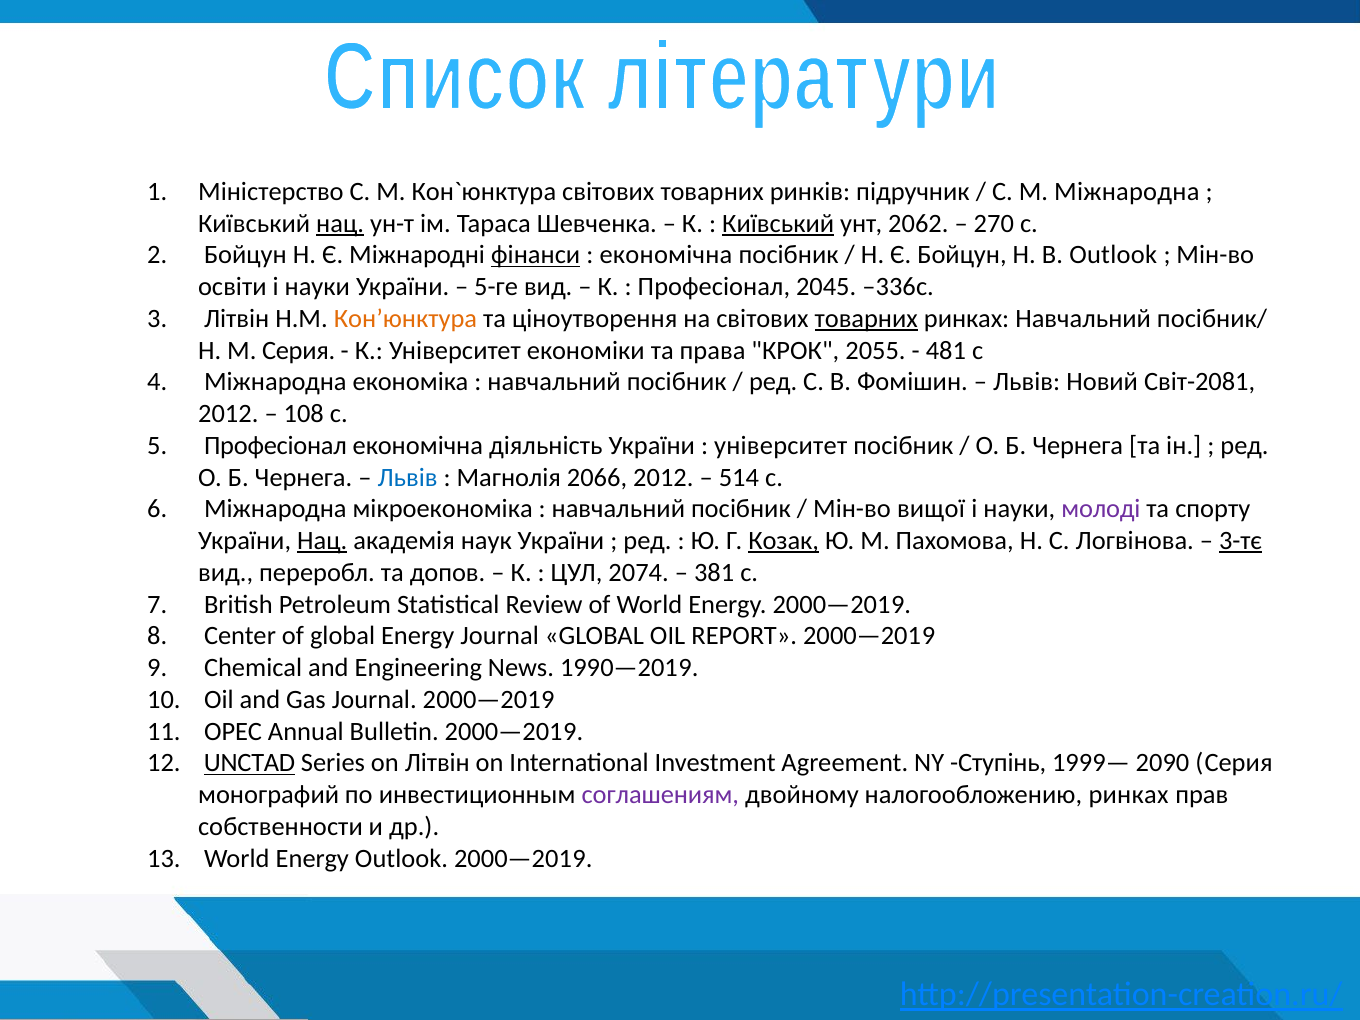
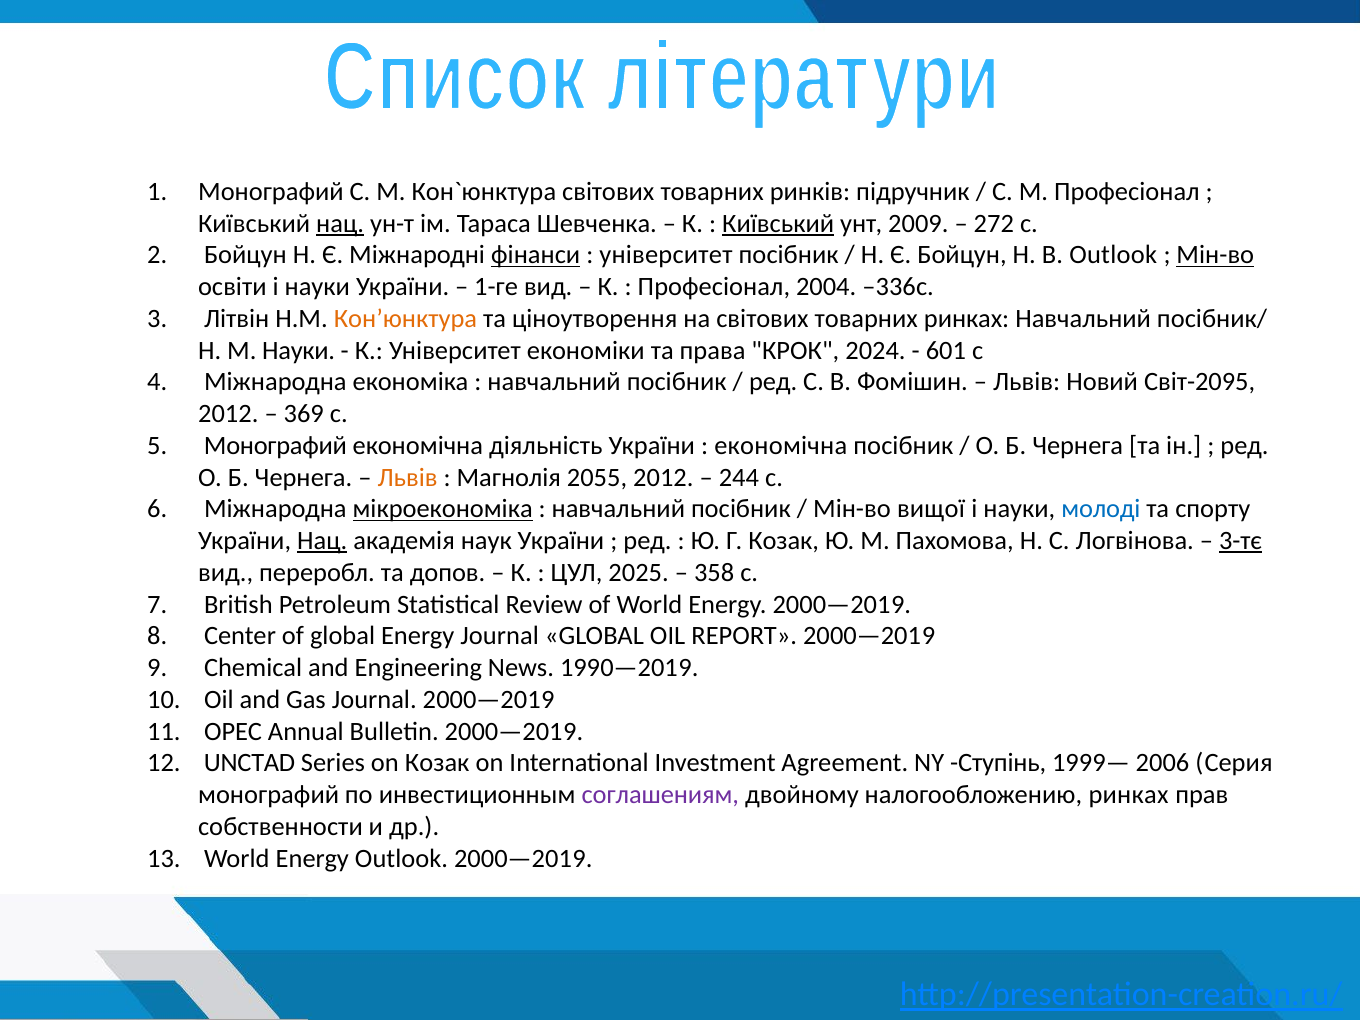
Міністерство at (271, 192): Міністерство -> Монографий
М Міжнародна: Міжнародна -> Професіонал
2062: 2062 -> 2009
270: 270 -> 272
економічна at (666, 255): економічна -> університет
Мін-во at (1215, 255) underline: none -> present
5-ге: 5-ге -> 1-ге
2045: 2045 -> 2004
товарних at (866, 319) underline: present -> none
М Серия: Серия -> Науки
2055: 2055 -> 2024
481: 481 -> 601
Світ-2081: Світ-2081 -> Світ-2095
108: 108 -> 369
Професіонал at (275, 446): Професіонал -> Монографий
університет at (781, 446): університет -> економічна
Львів at (408, 477) colour: blue -> orange
2066: 2066 -> 2055
514: 514 -> 244
мікроекономіка underline: none -> present
молоді colour: purple -> blue
Козак at (784, 541) underline: present -> none
2074: 2074 -> 2025
381: 381 -> 358
UNCTAD underline: present -> none
on Літвін: Літвін -> Козак
2090: 2090 -> 2006
